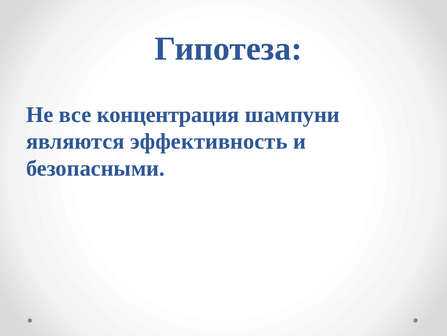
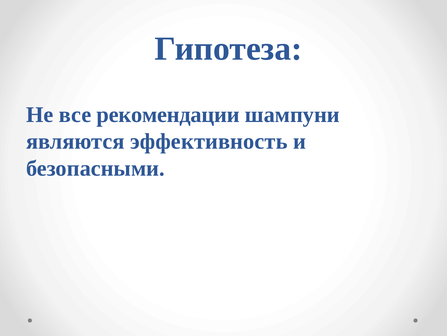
концентрация: концентрация -> рекомендации
